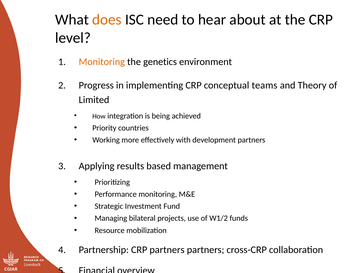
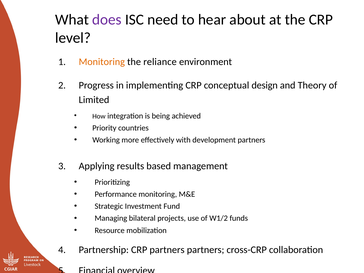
does colour: orange -> purple
genetics: genetics -> reliance
teams: teams -> design
